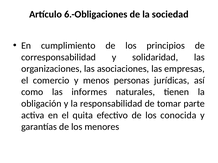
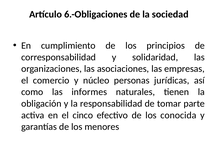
menos: menos -> núcleo
quita: quita -> cinco
